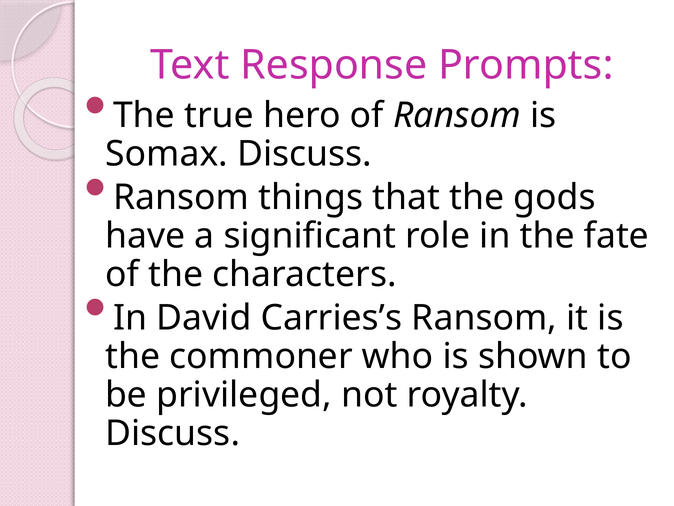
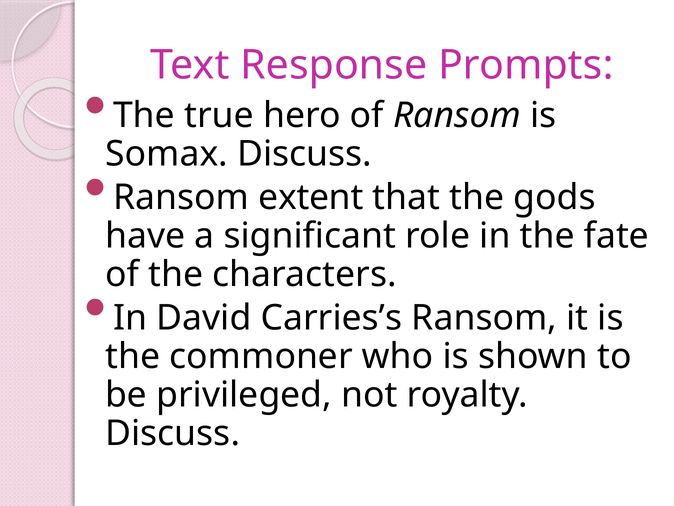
things: things -> extent
